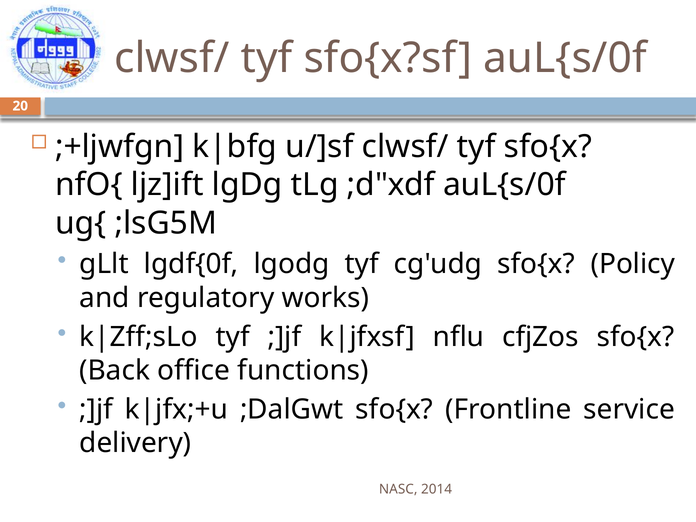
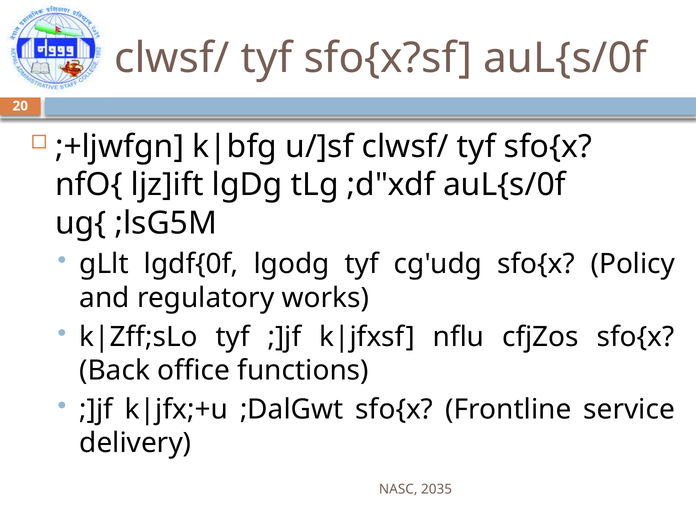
2014: 2014 -> 2035
